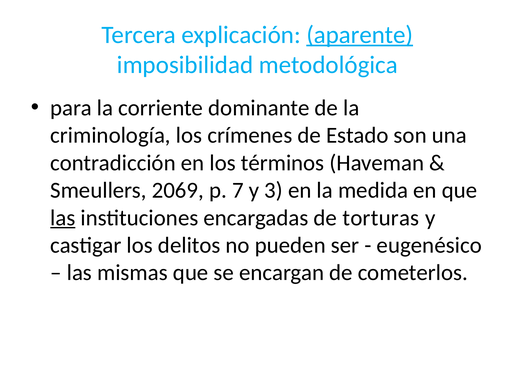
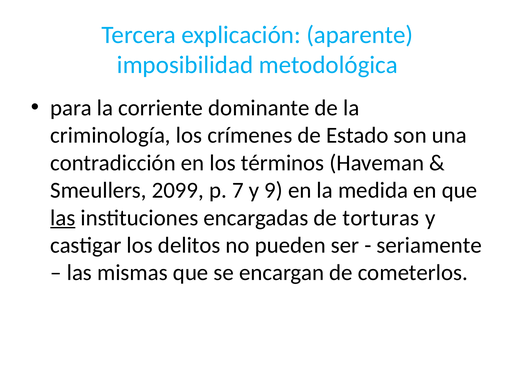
aparente underline: present -> none
2069: 2069 -> 2099
3: 3 -> 9
eugenésico: eugenésico -> seriamente
